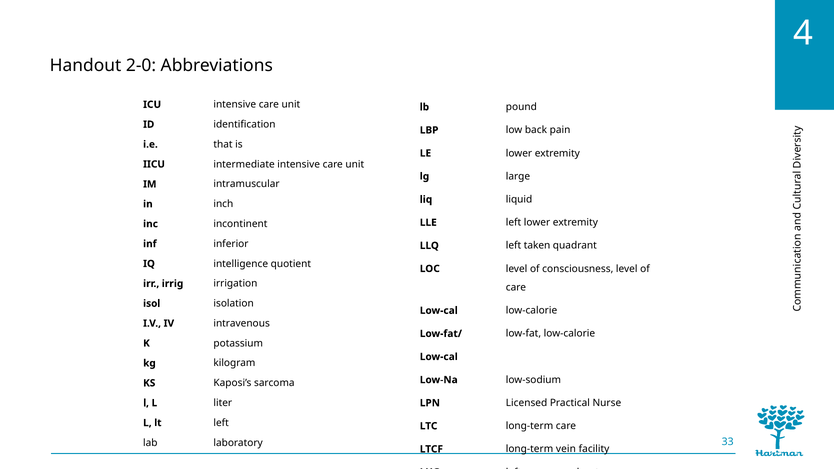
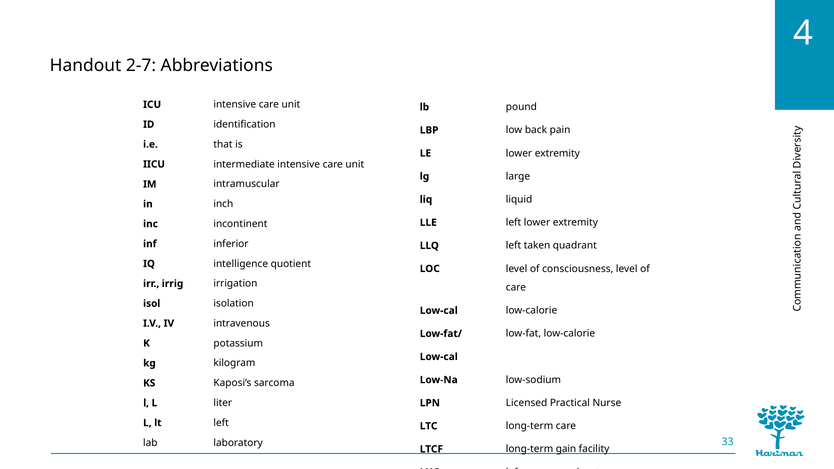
2-0: 2-0 -> 2-7
vein: vein -> gain
